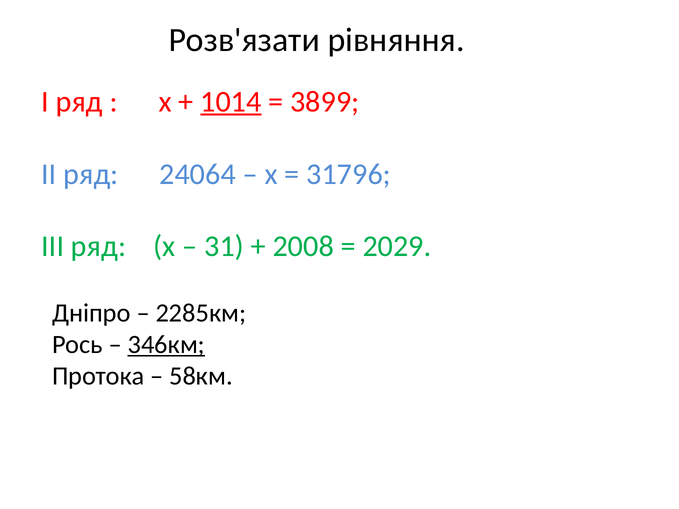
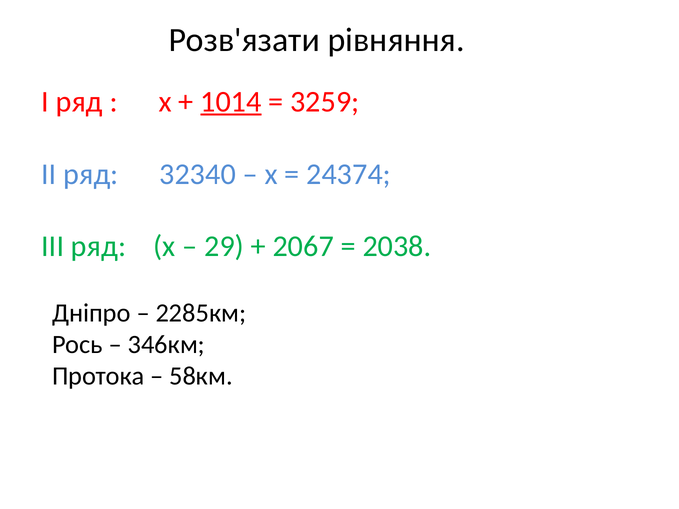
3899: 3899 -> 3259
24064: 24064 -> 32340
31796: 31796 -> 24374
31: 31 -> 29
2008: 2008 -> 2067
2029: 2029 -> 2038
346км underline: present -> none
